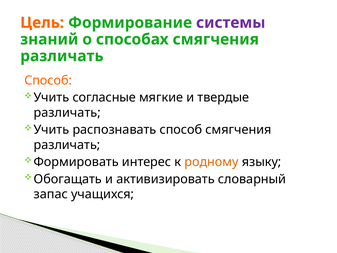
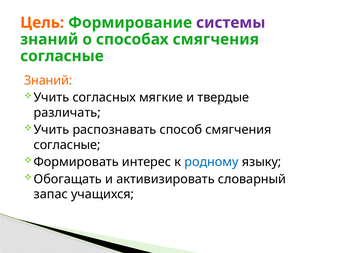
различать at (62, 56): различать -> согласные
Способ at (48, 80): Способ -> Знаний
согласные: согласные -> согласных
различать at (67, 145): различать -> согласные
родному colour: orange -> blue
